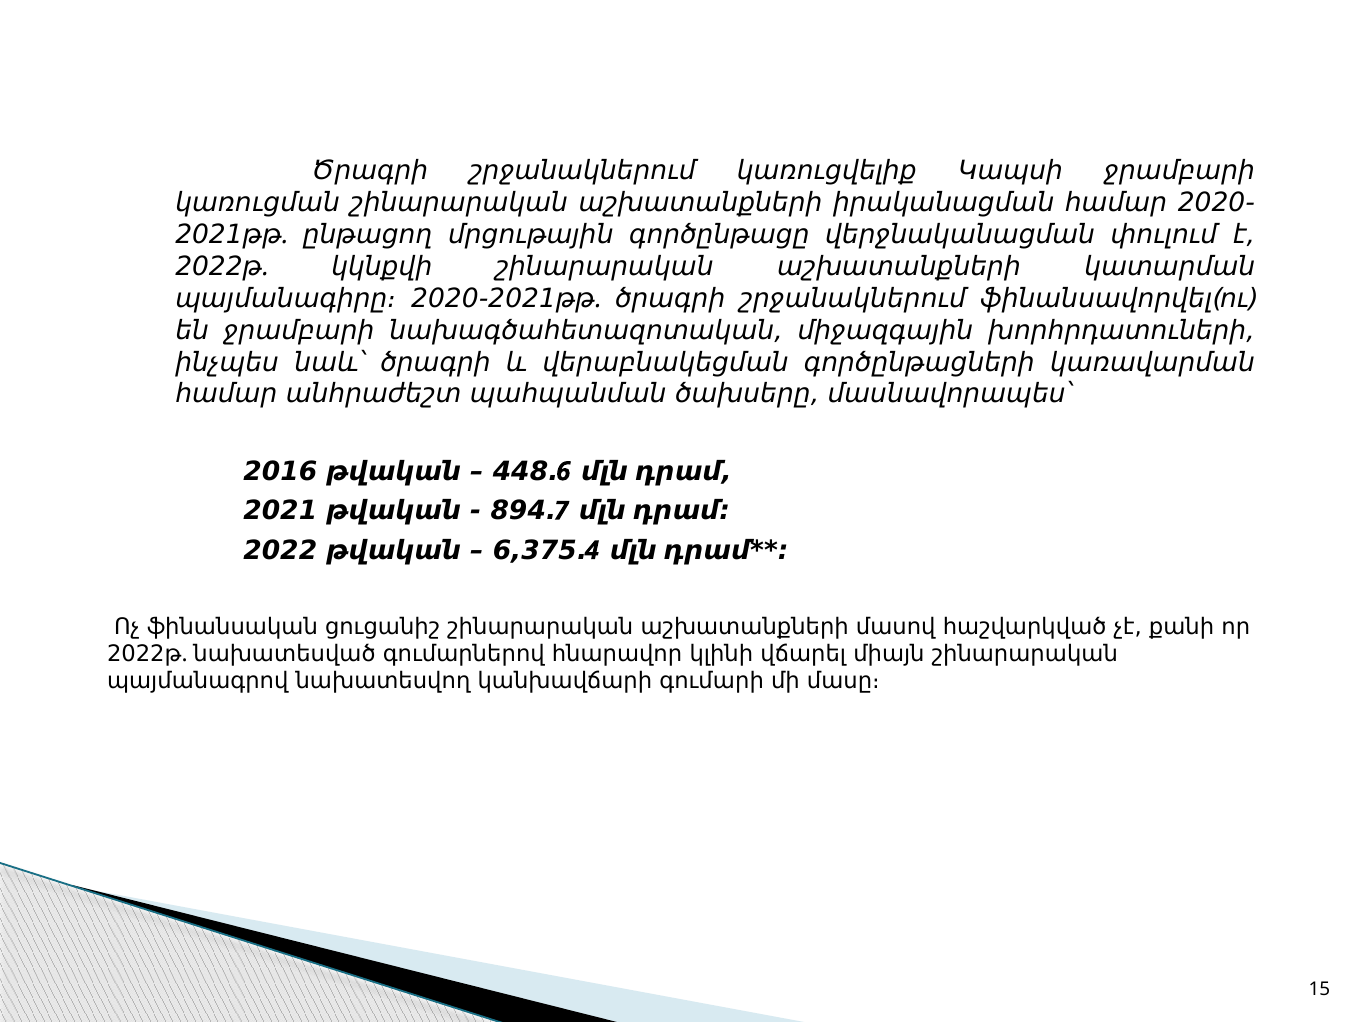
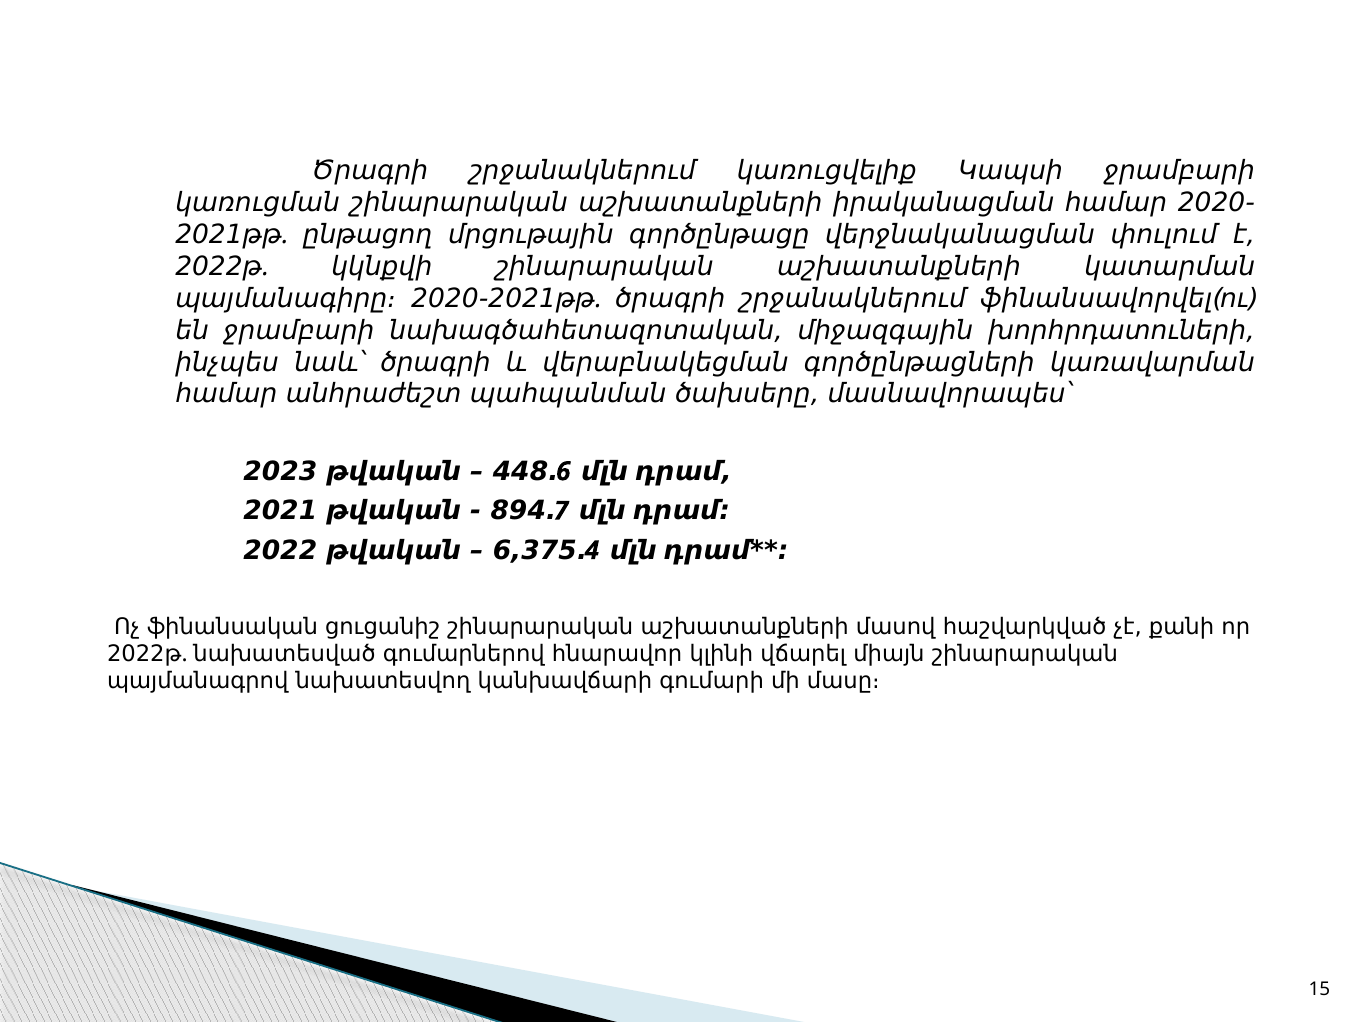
2016: 2016 -> 2023
